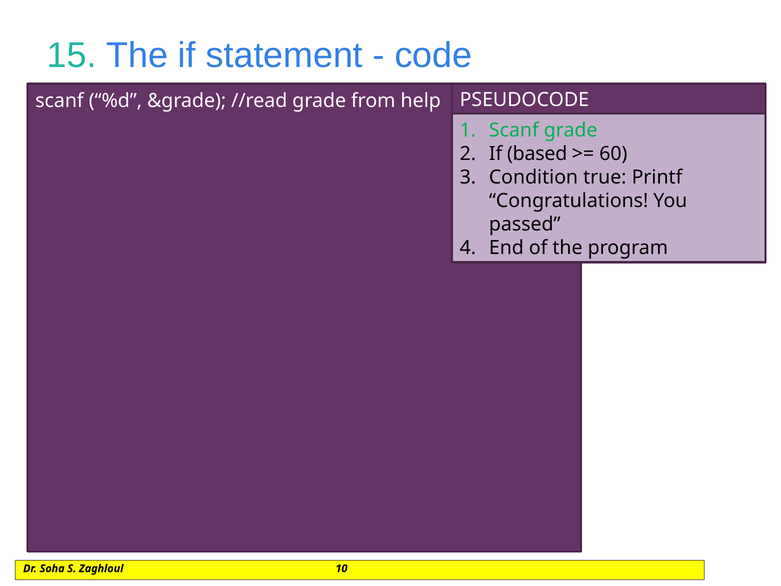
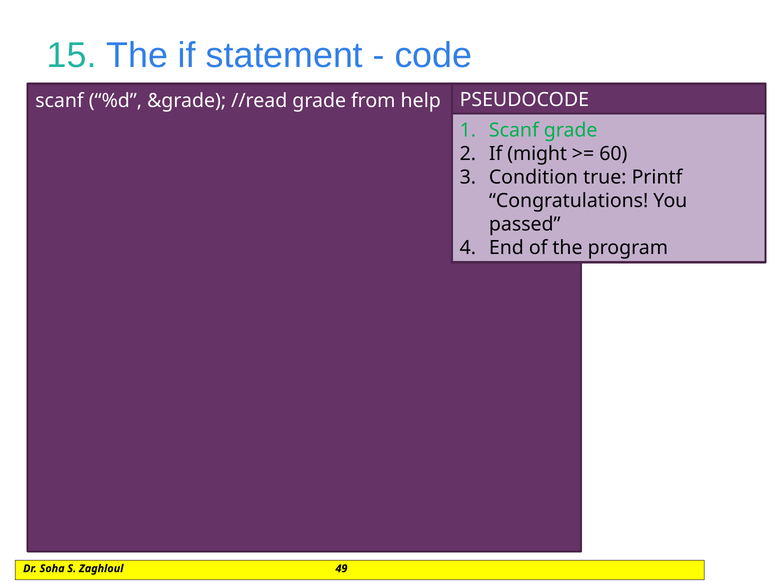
based: based -> might
10: 10 -> 49
